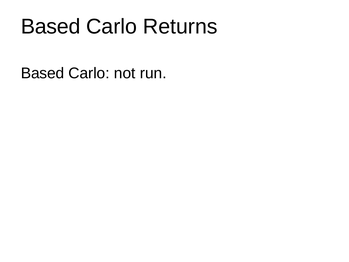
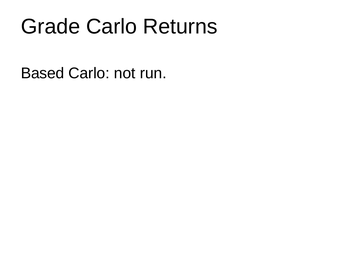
Based at (51, 26): Based -> Grade
